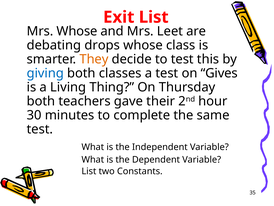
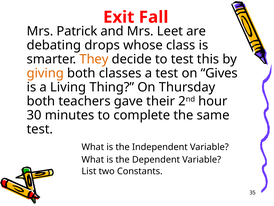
Exit List: List -> Fall
Mrs Whose: Whose -> Patrick
giving colour: blue -> orange
